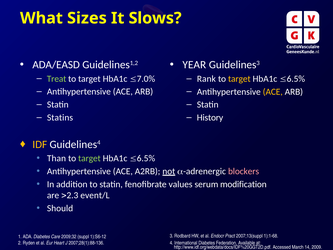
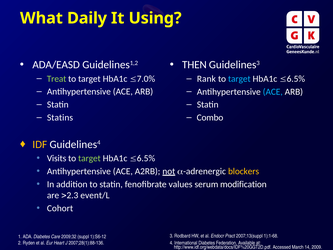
Sizes: Sizes -> Daily
Slows: Slows -> Using
YEAR: YEAR -> THEN
target at (239, 79) colour: yellow -> light blue
ACE at (273, 92) colour: yellow -> light blue
History: History -> Combo
Than: Than -> Visits
blockers colour: pink -> yellow
Should: Should -> Cohort
